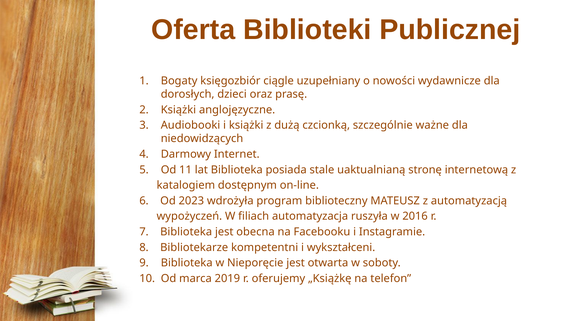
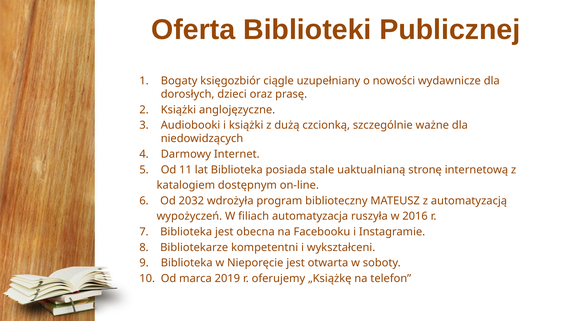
2023: 2023 -> 2032
